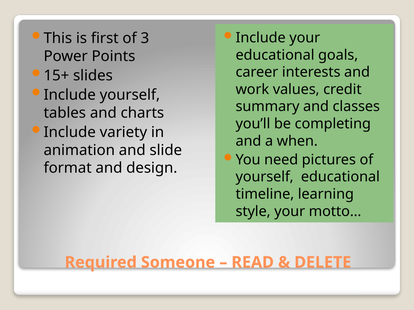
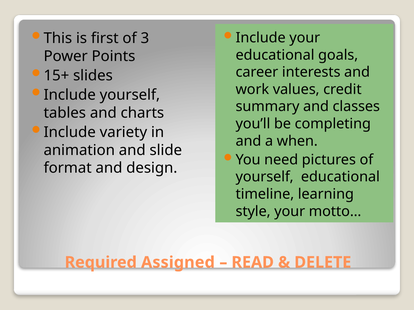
Someone: Someone -> Assigned
